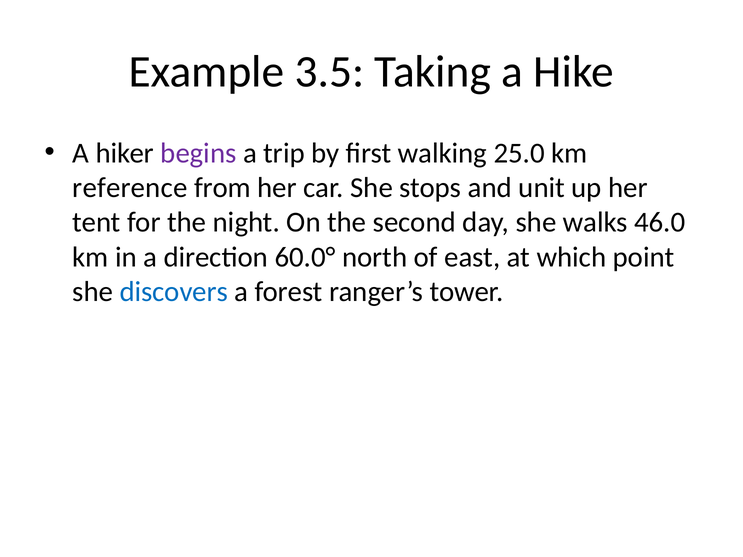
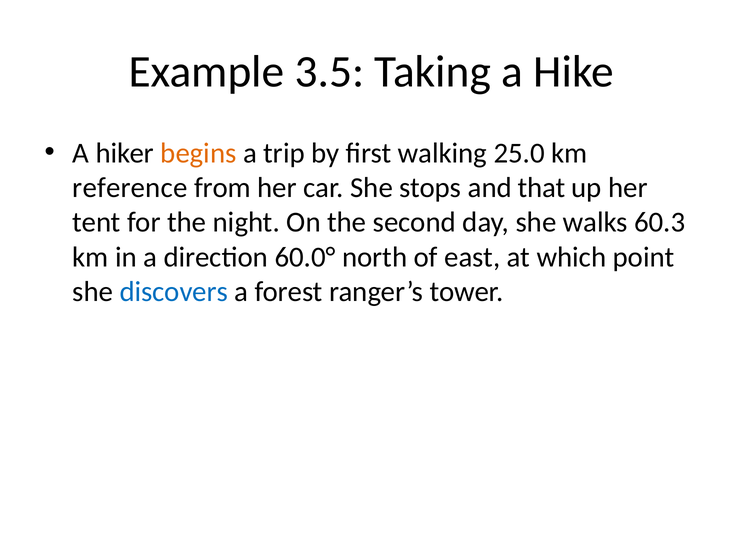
begins colour: purple -> orange
unit: unit -> that
46.0: 46.0 -> 60.3
